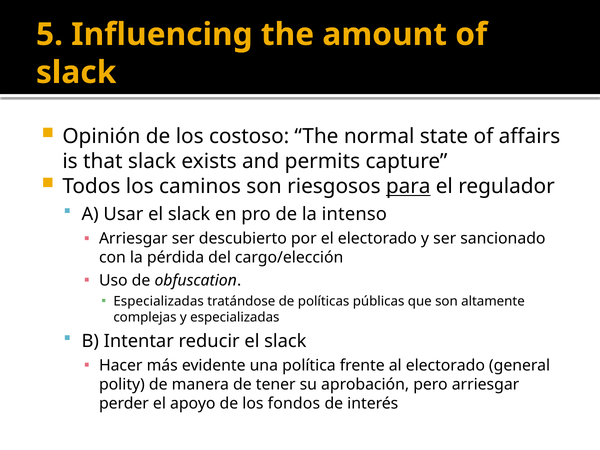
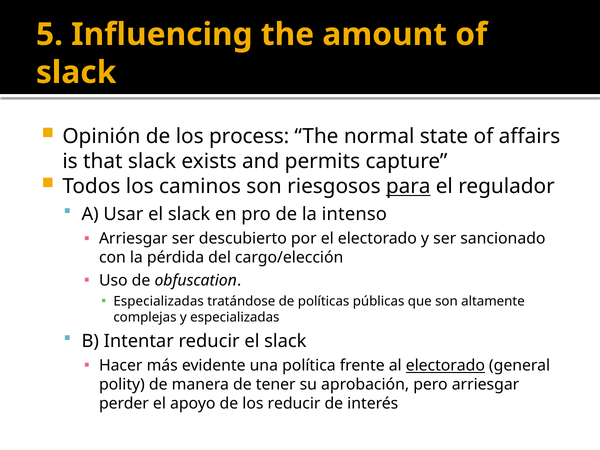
costoso: costoso -> process
electorado at (445, 366) underline: none -> present
los fondos: fondos -> reducir
